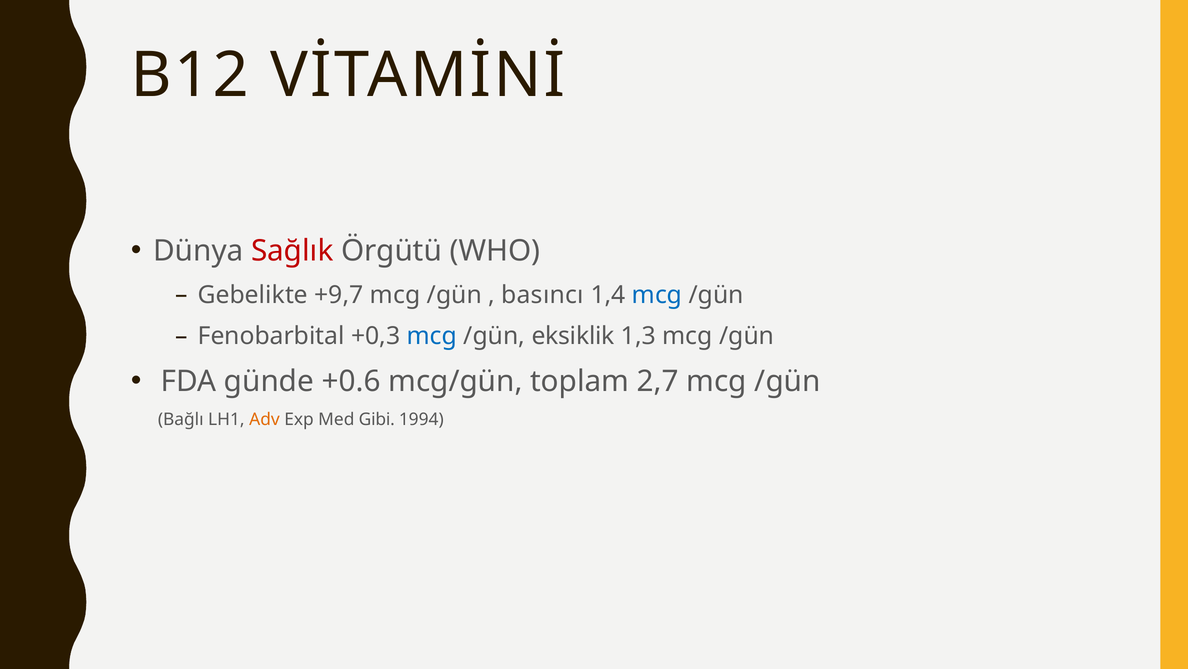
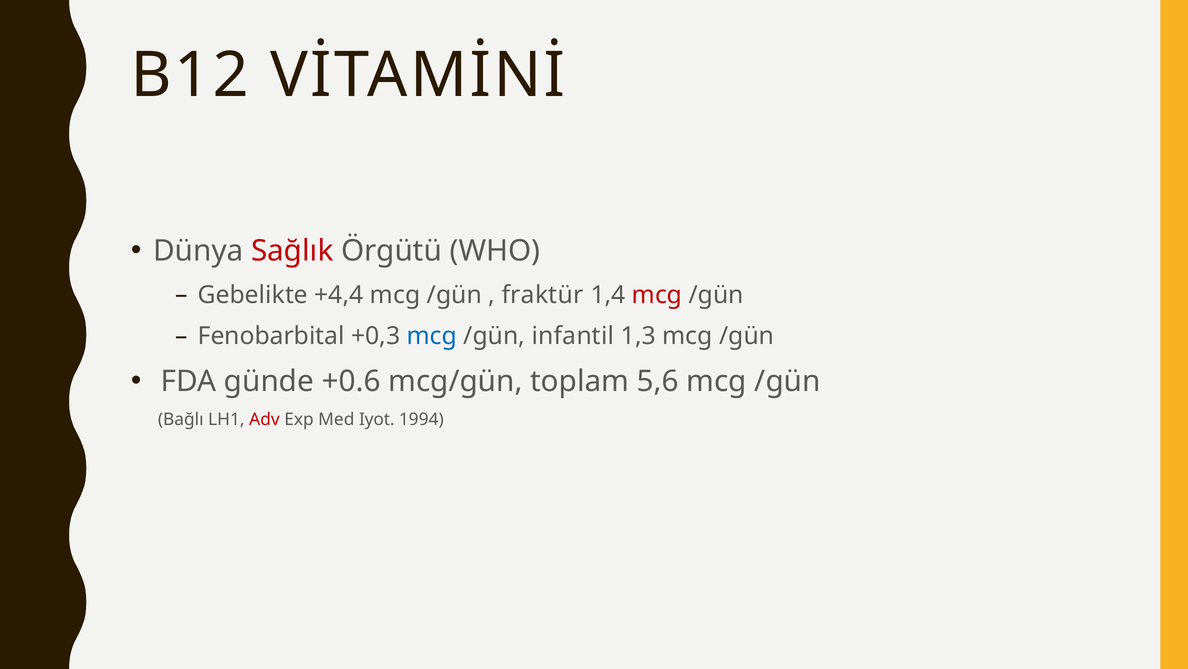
+9,7: +9,7 -> +4,4
basıncı: basıncı -> fraktür
mcg at (657, 295) colour: blue -> red
eksiklik: eksiklik -> infantil
2,7: 2,7 -> 5,6
Adv colour: orange -> red
Gibi: Gibi -> Iyot
